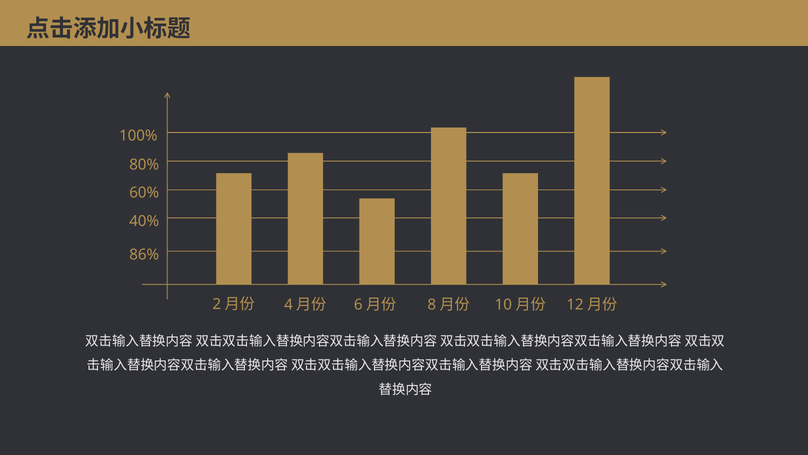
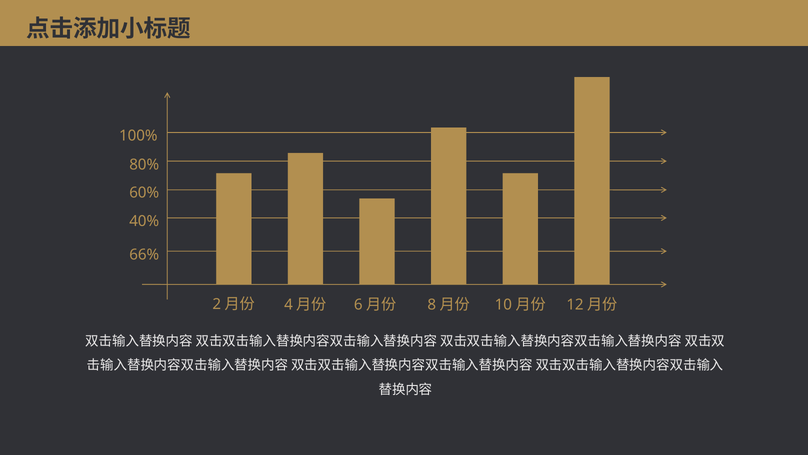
86%: 86% -> 66%
